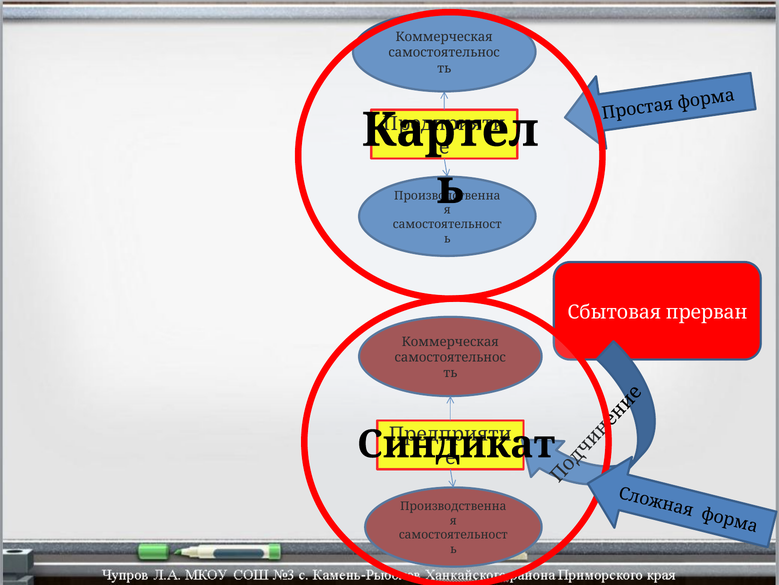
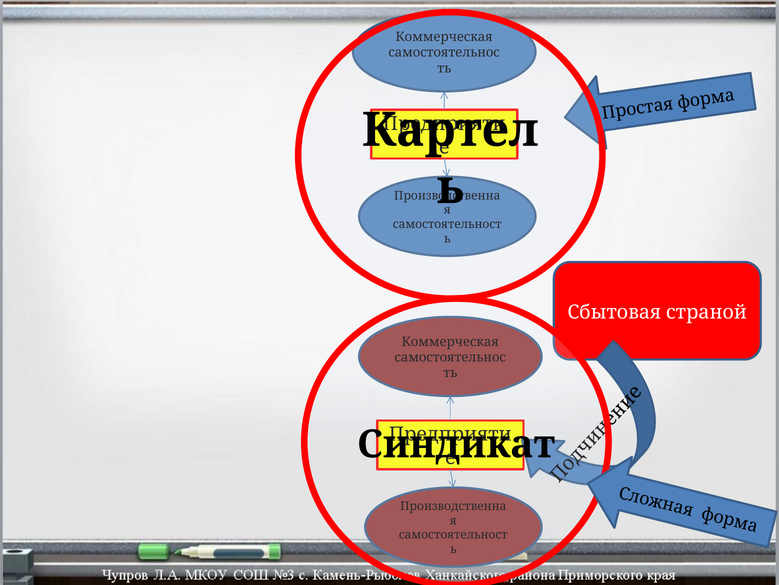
прерван: прерван -> страной
